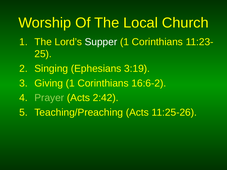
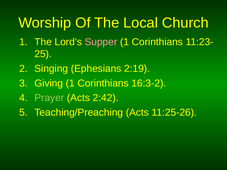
Supper colour: white -> pink
3:19: 3:19 -> 2:19
16:6-2: 16:6-2 -> 16:3-2
